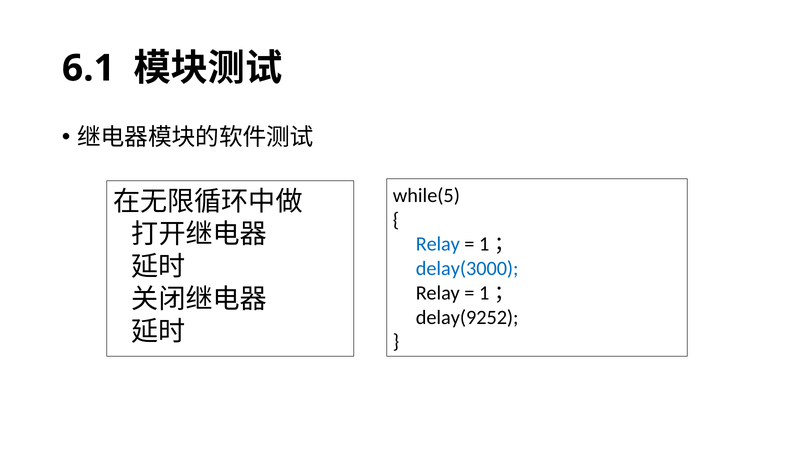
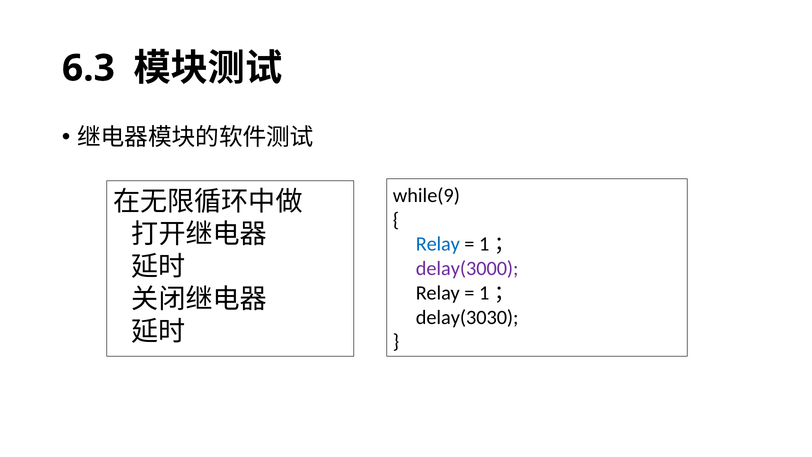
6.1: 6.1 -> 6.3
while(5: while(5 -> while(9
delay(3000 colour: blue -> purple
delay(9252: delay(9252 -> delay(3030
